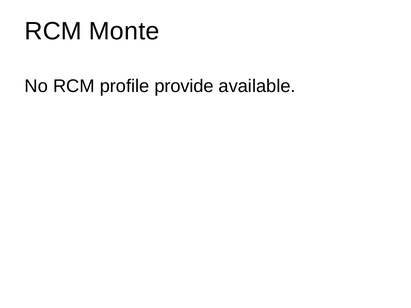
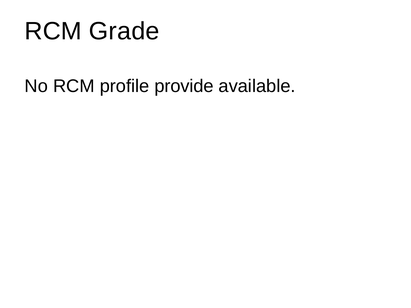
Monte: Monte -> Grade
